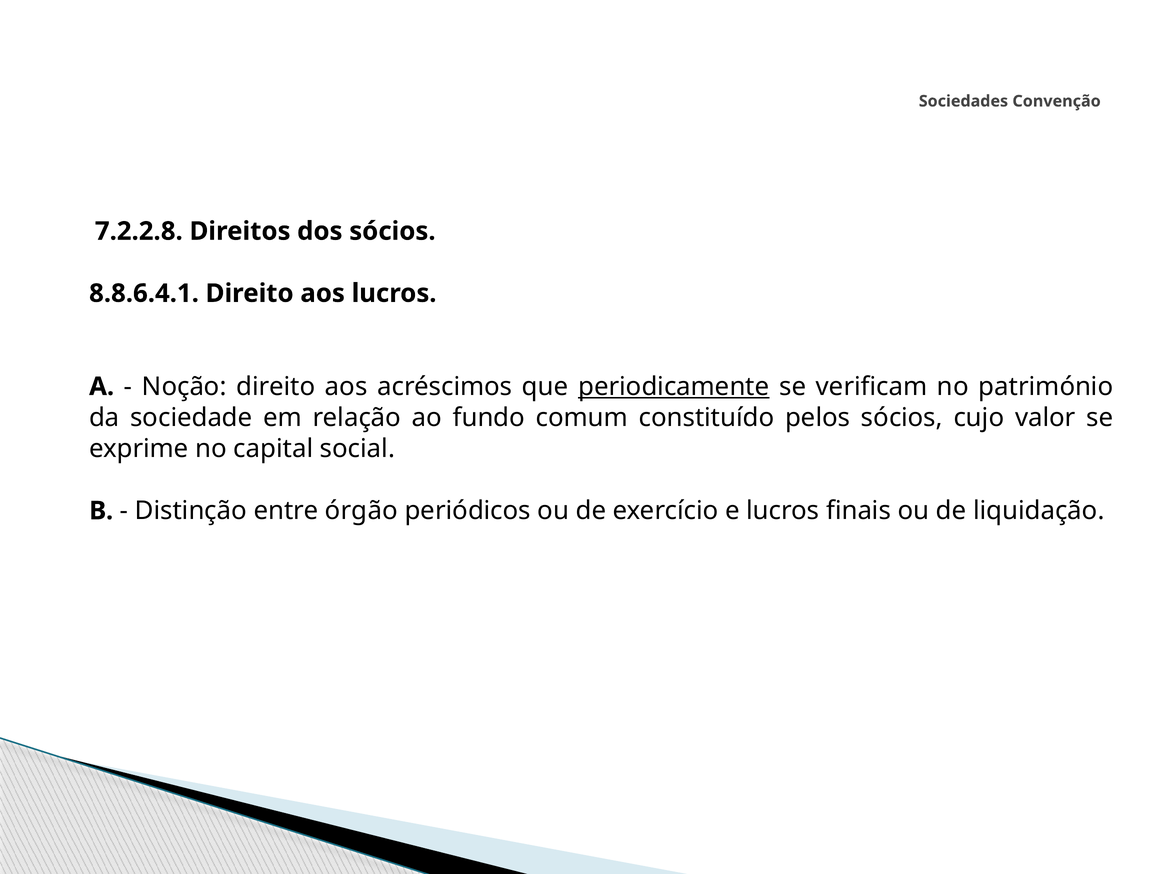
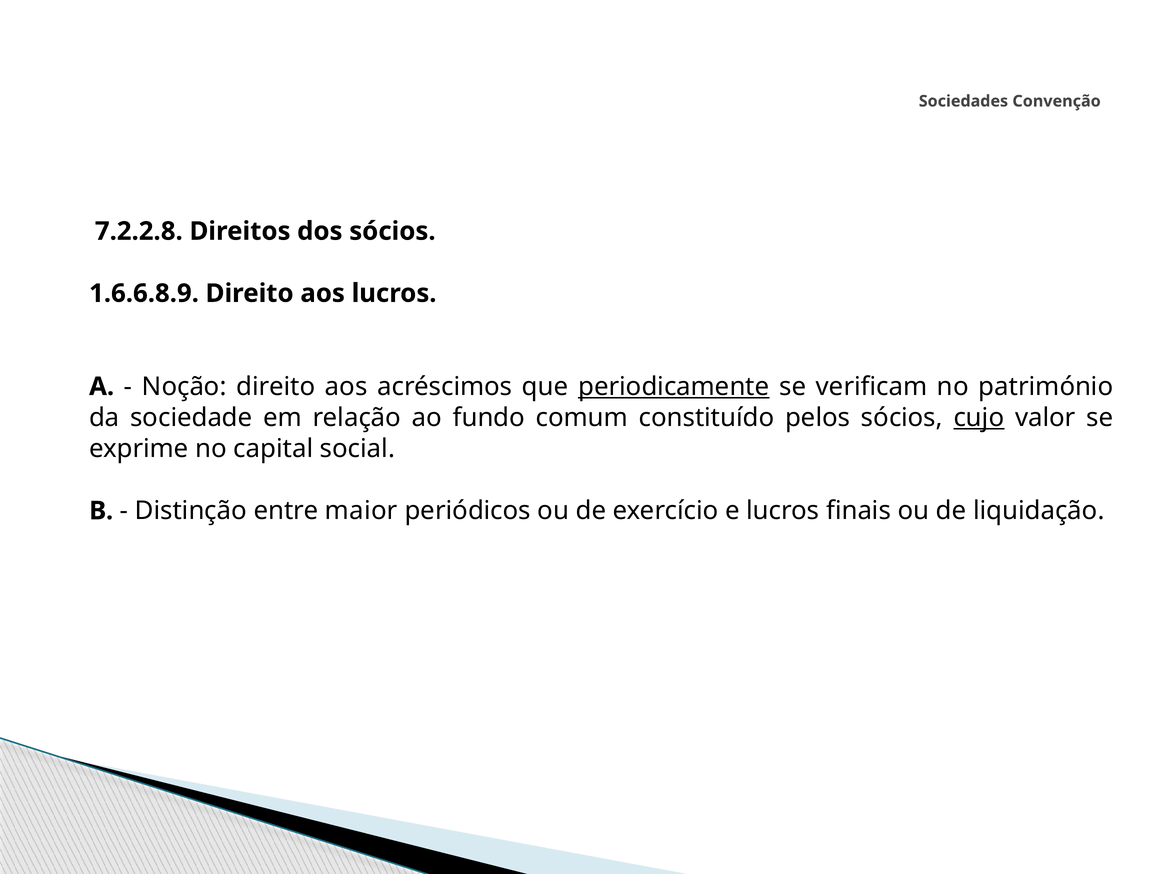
8.8.6.4.1: 8.8.6.4.1 -> 1.6.6.8.9
cujo underline: none -> present
órgão: órgão -> maior
